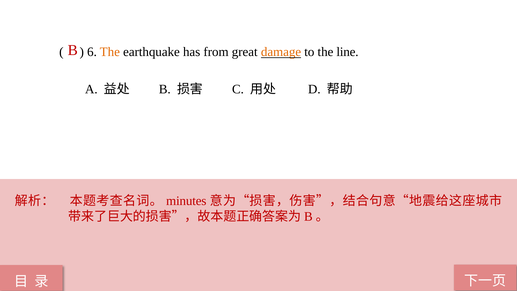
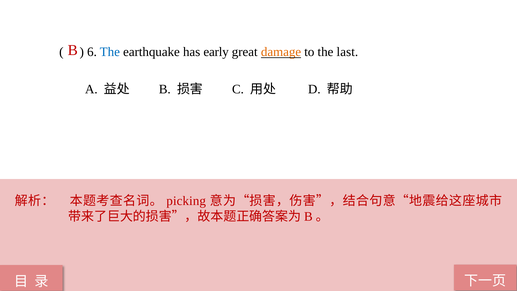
The at (110, 52) colour: orange -> blue
from: from -> early
line: line -> last
minutes: minutes -> picking
